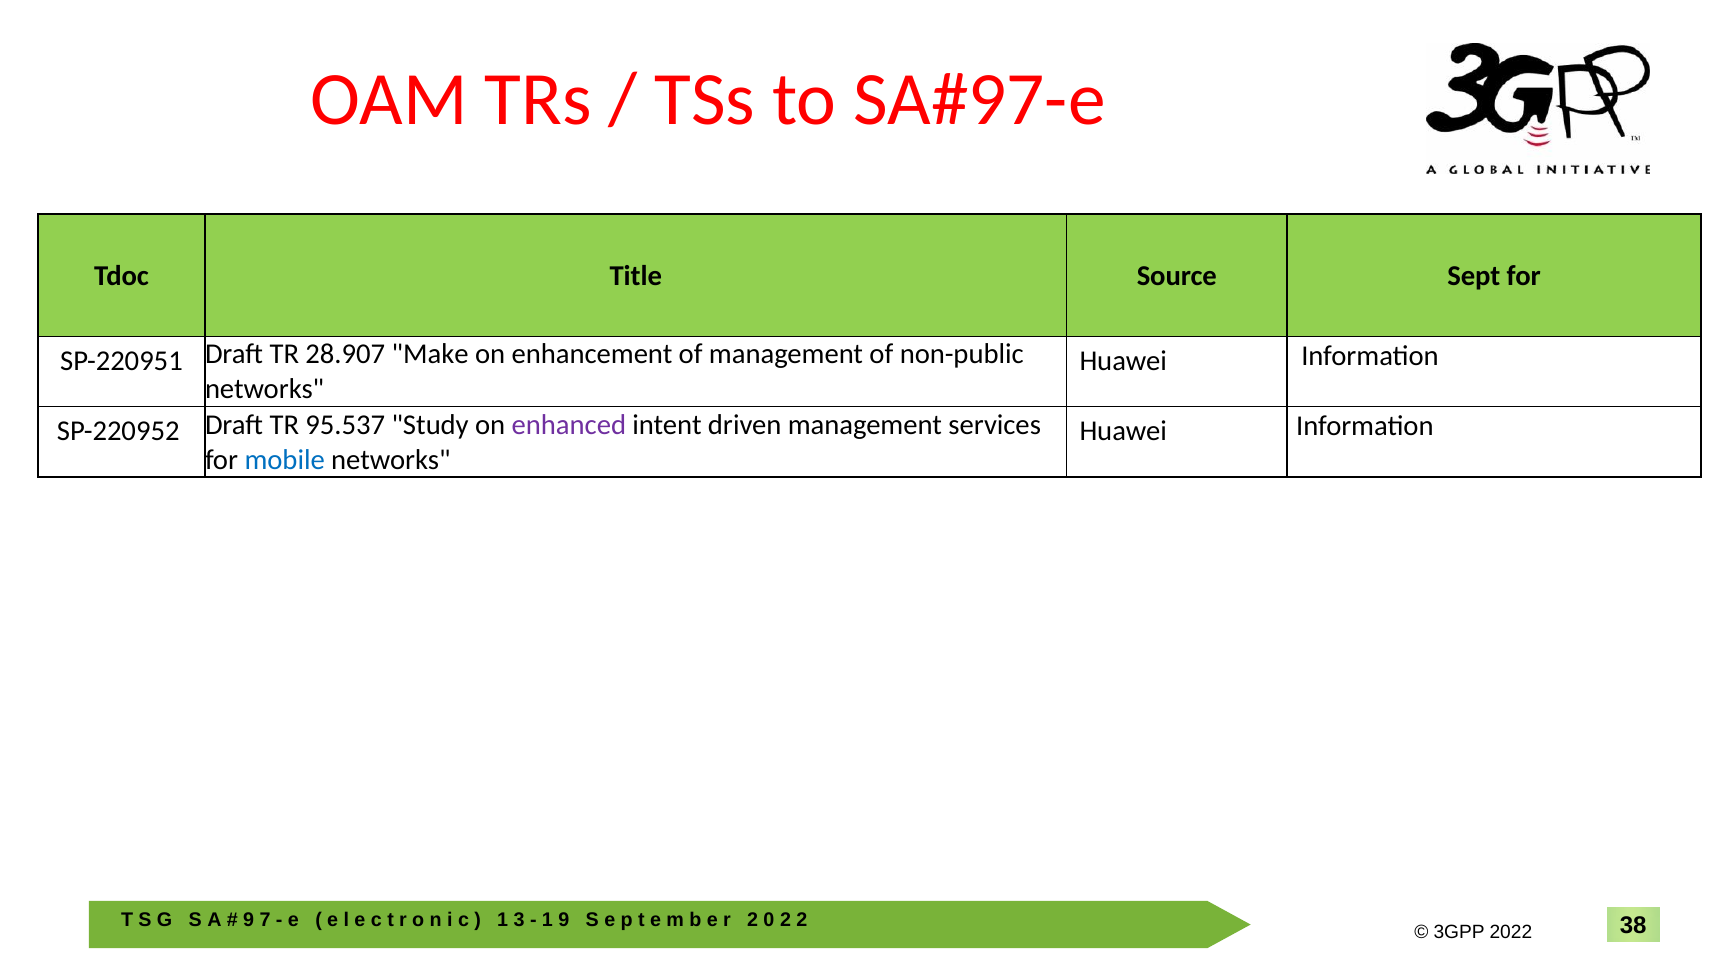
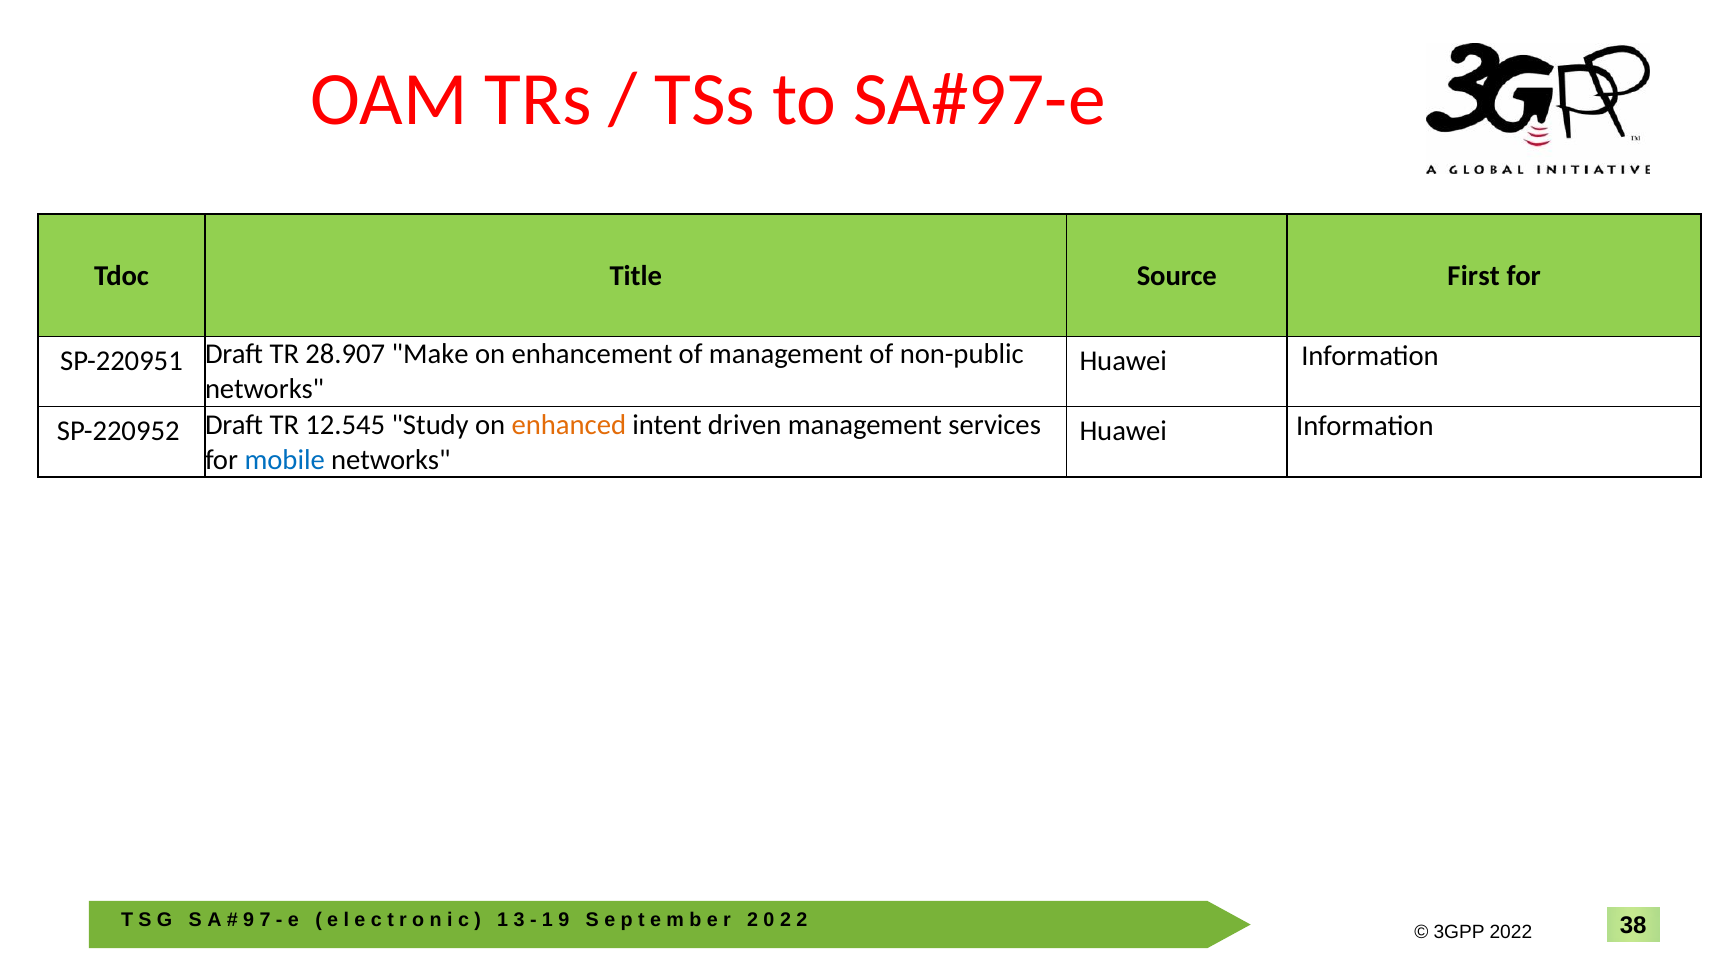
Sept: Sept -> First
95.537: 95.537 -> 12.545
enhanced colour: purple -> orange
